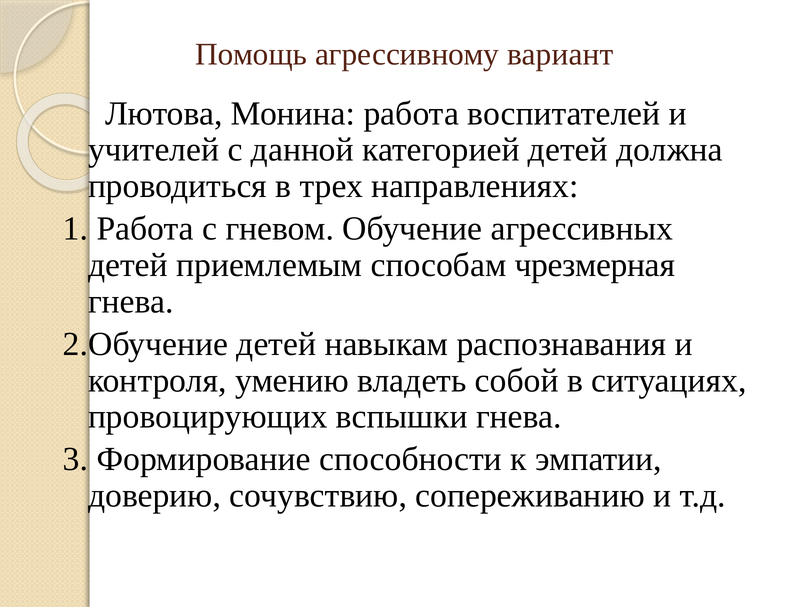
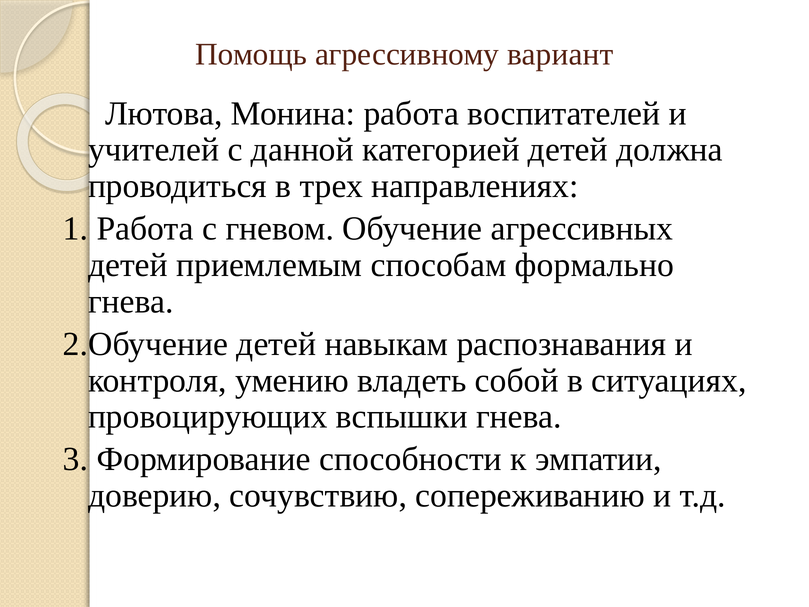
чрезмерная: чрезмерная -> формально
